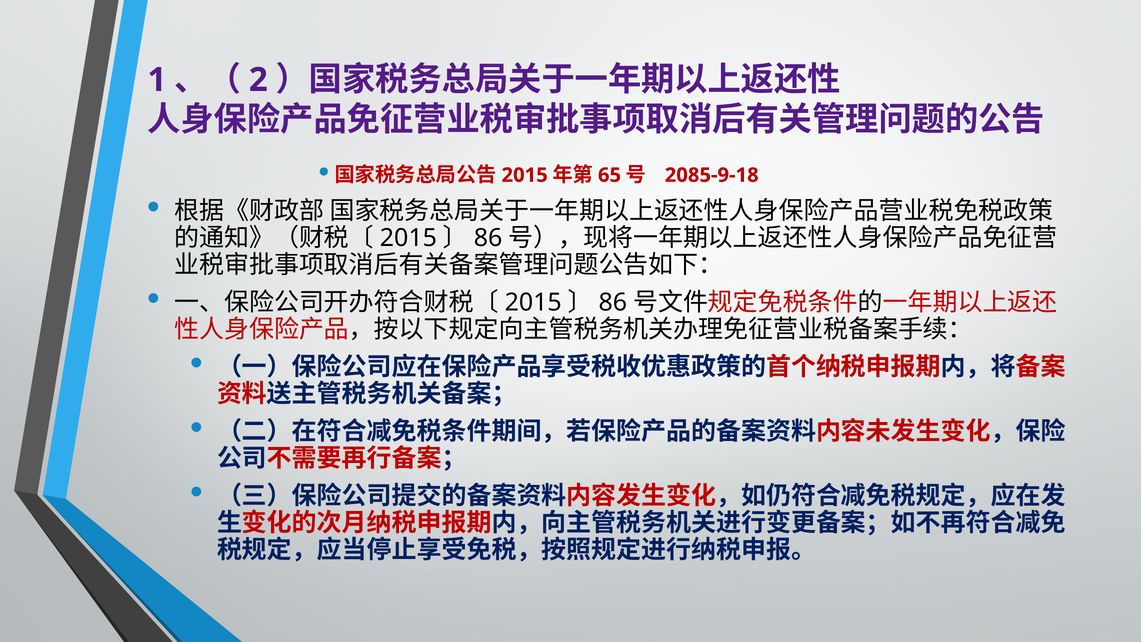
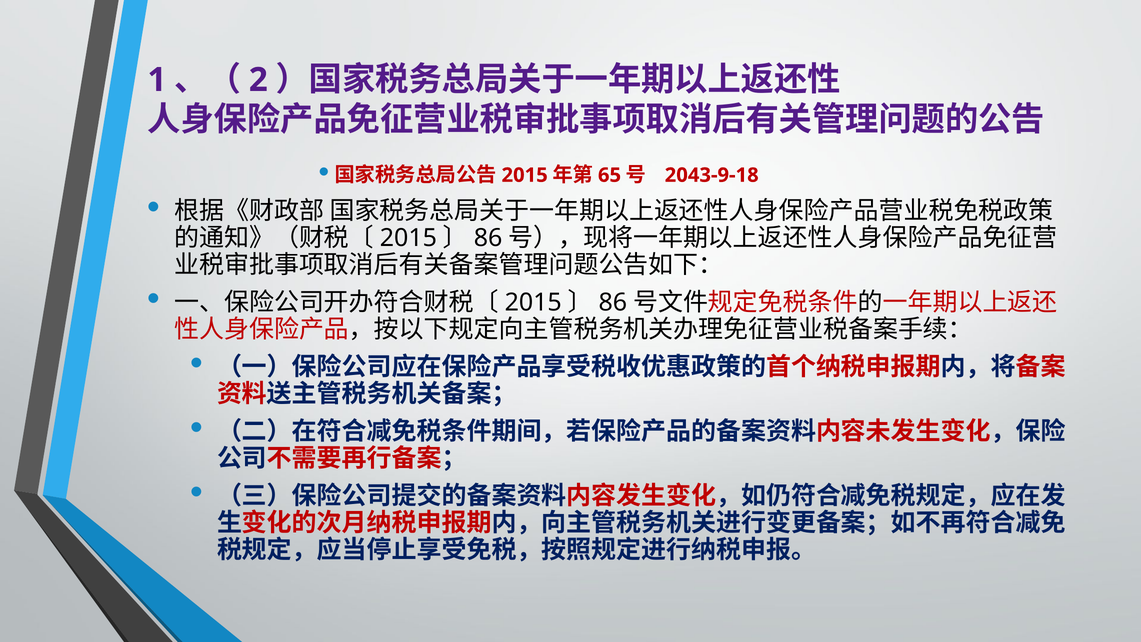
2085-9-18: 2085-9-18 -> 2043-9-18
